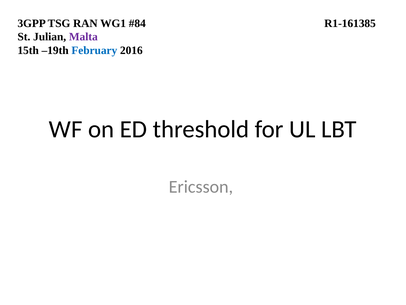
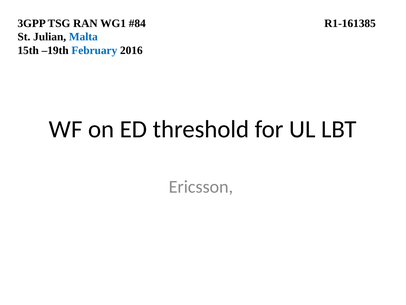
Malta colour: purple -> blue
